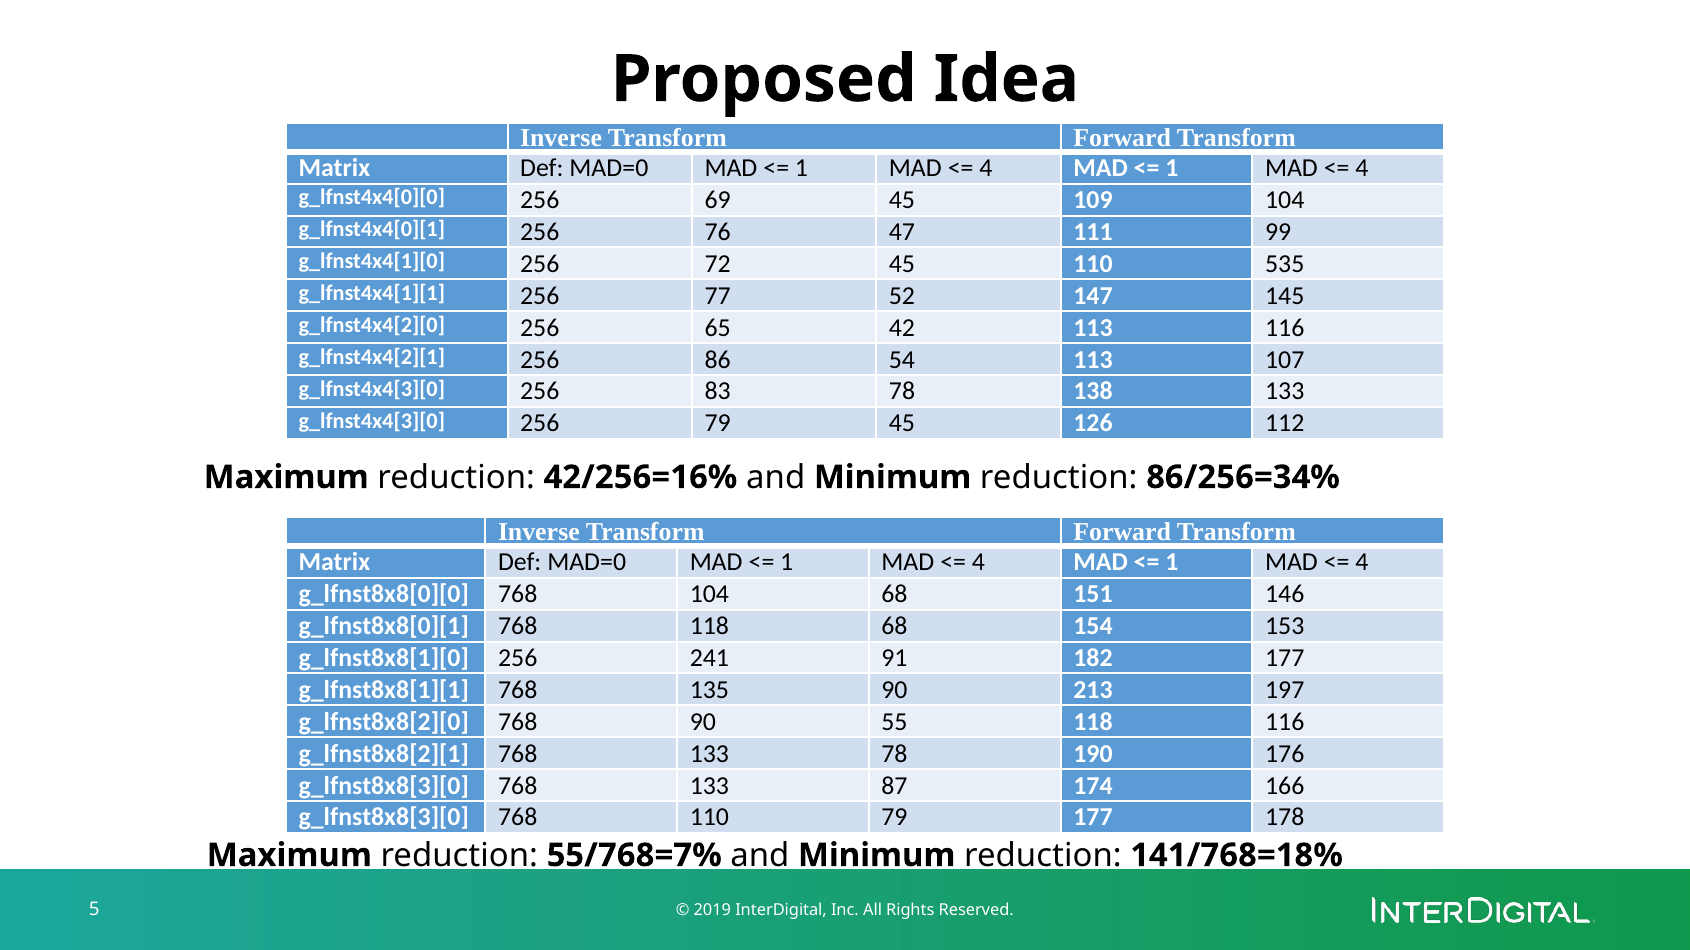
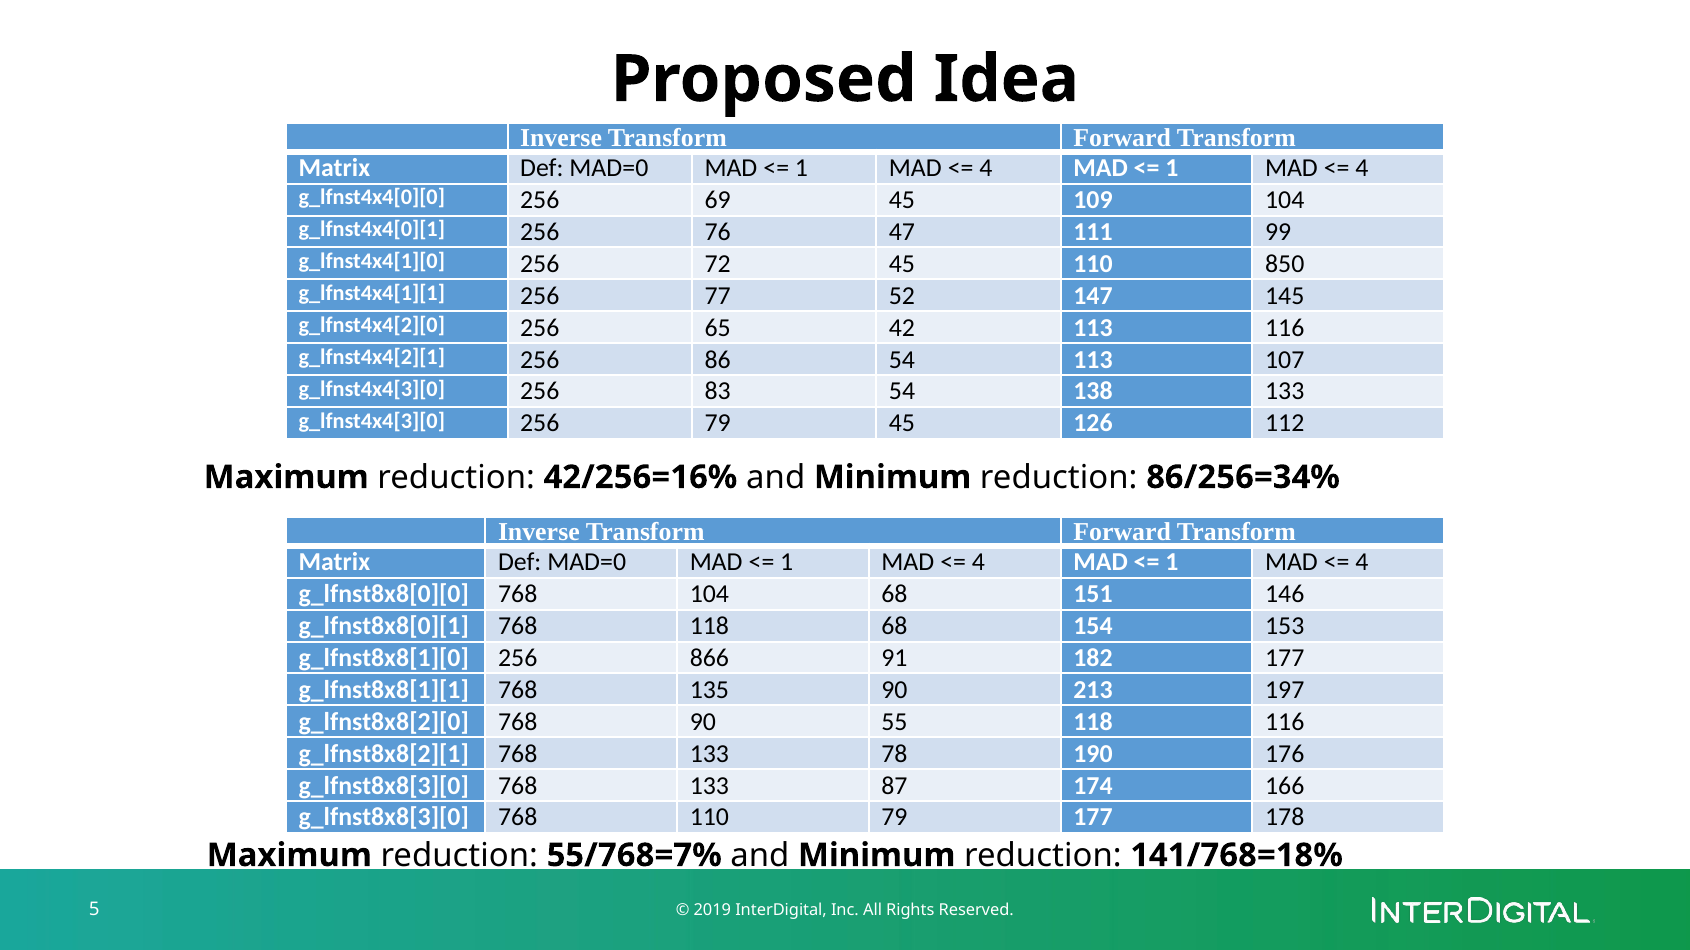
535: 535 -> 850
83 78: 78 -> 54
241: 241 -> 866
